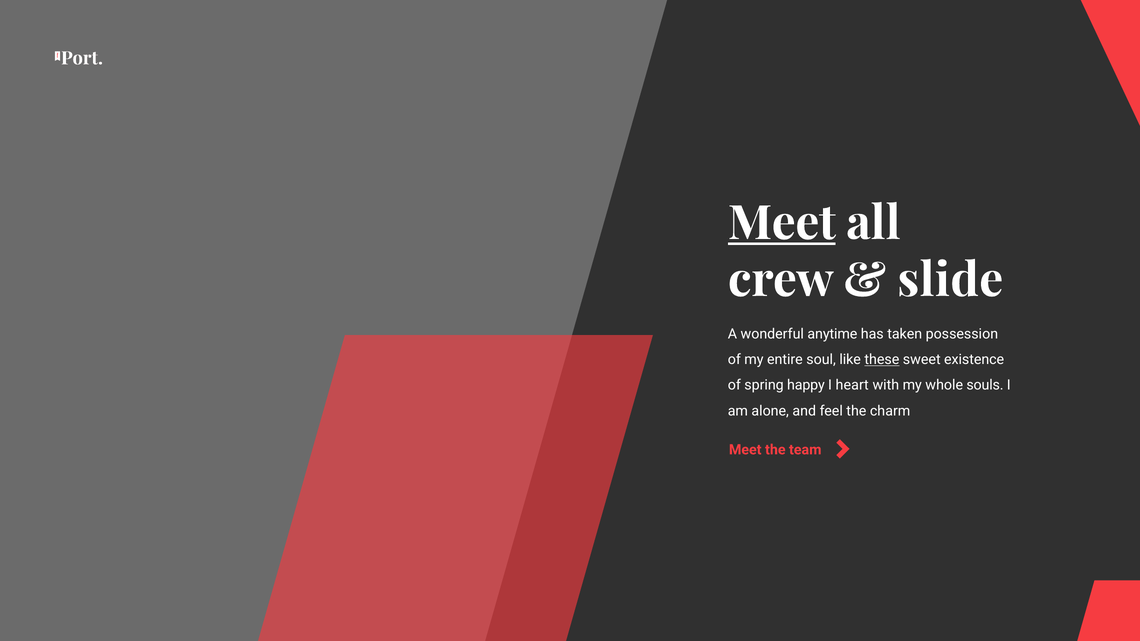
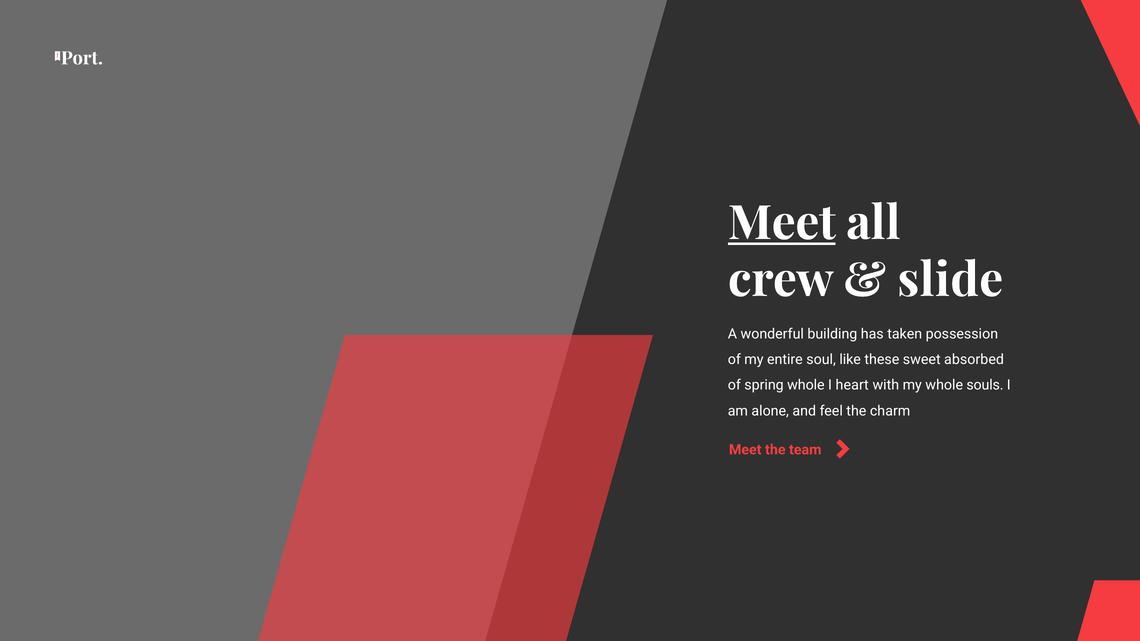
anytime: anytime -> building
these underline: present -> none
existence: existence -> absorbed
spring happy: happy -> whole
